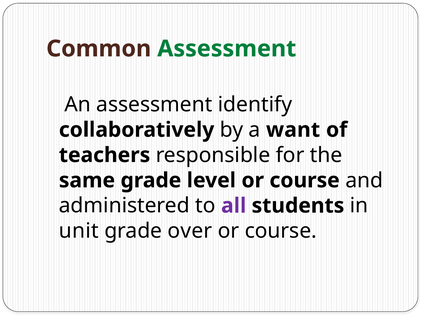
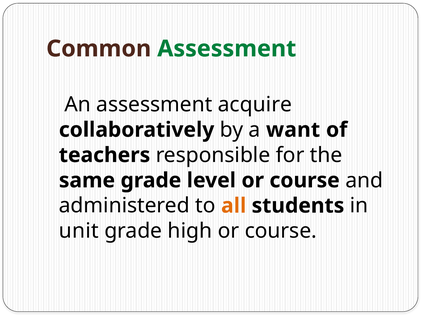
identify: identify -> acquire
all colour: purple -> orange
over: over -> high
